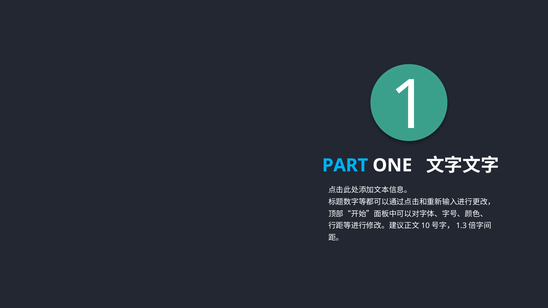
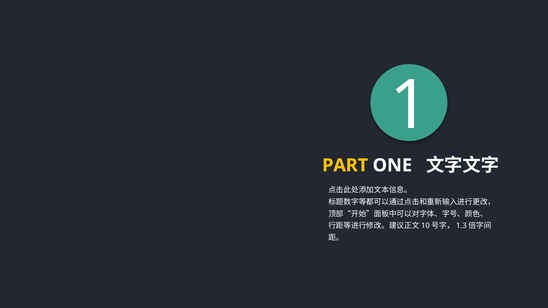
PART colour: light blue -> yellow
